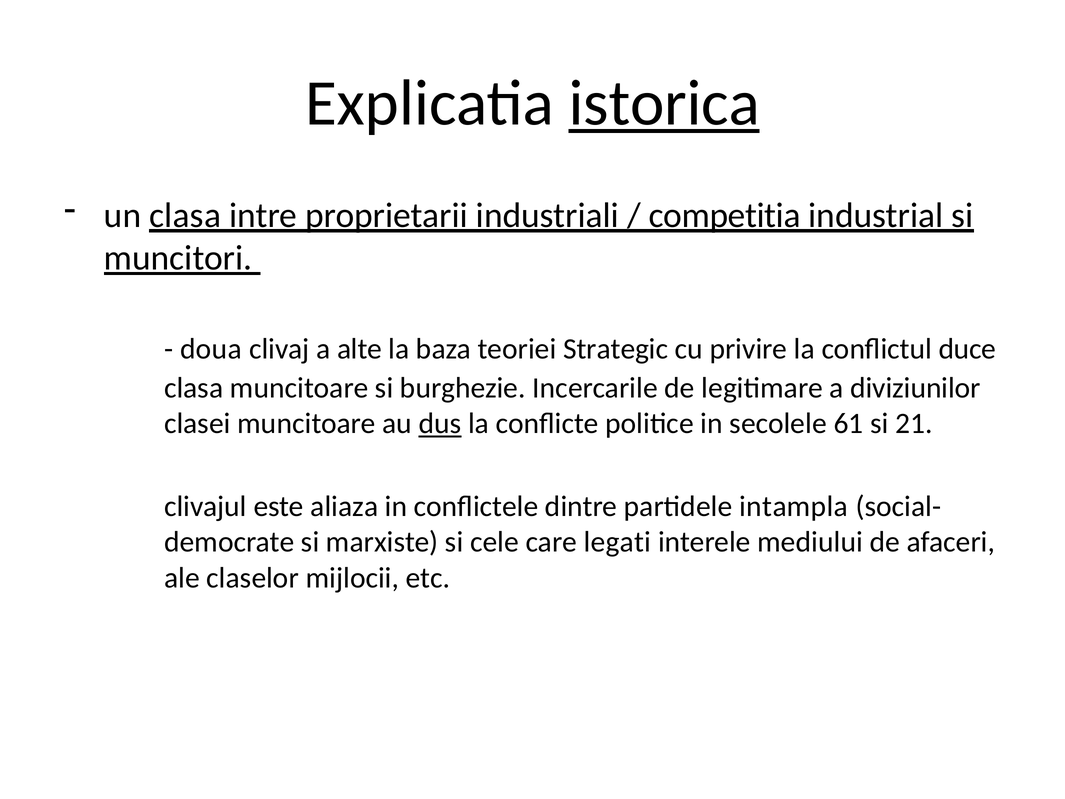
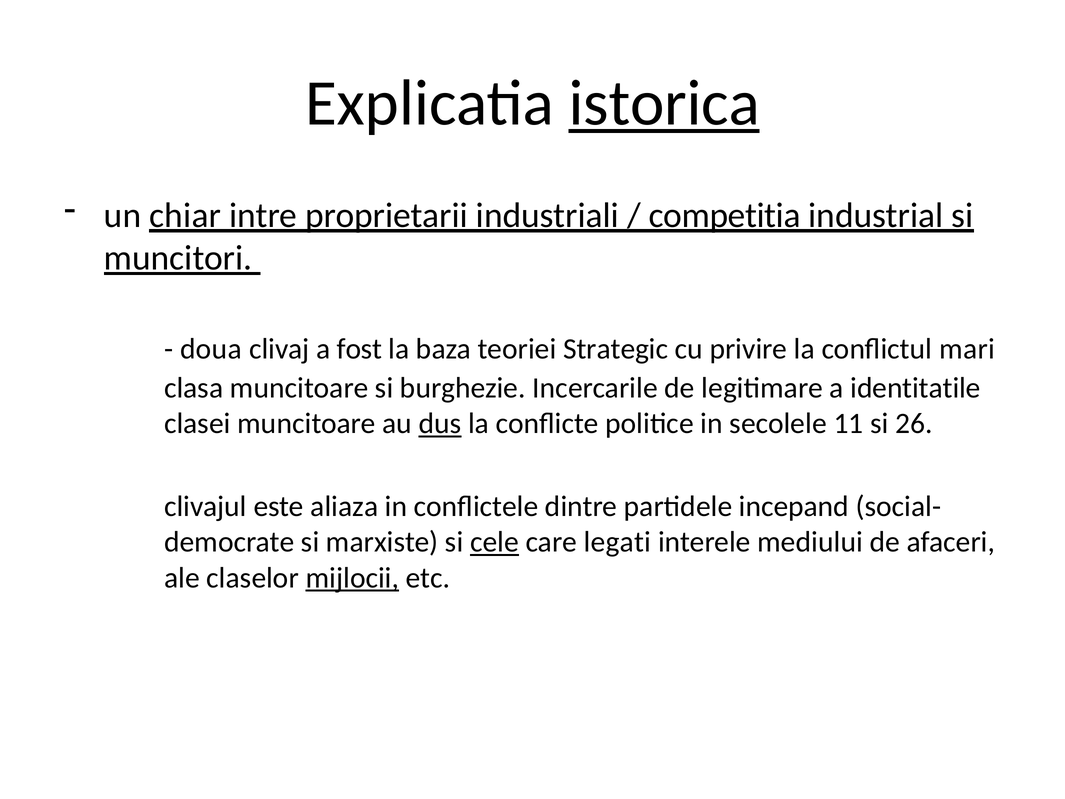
un clasa: clasa -> chiar
alte: alte -> fost
duce: duce -> mari
diviziunilor: diviziunilor -> identitatile
61: 61 -> 11
21: 21 -> 26
intampla: intampla -> incepand
cele underline: none -> present
mijlocii underline: none -> present
